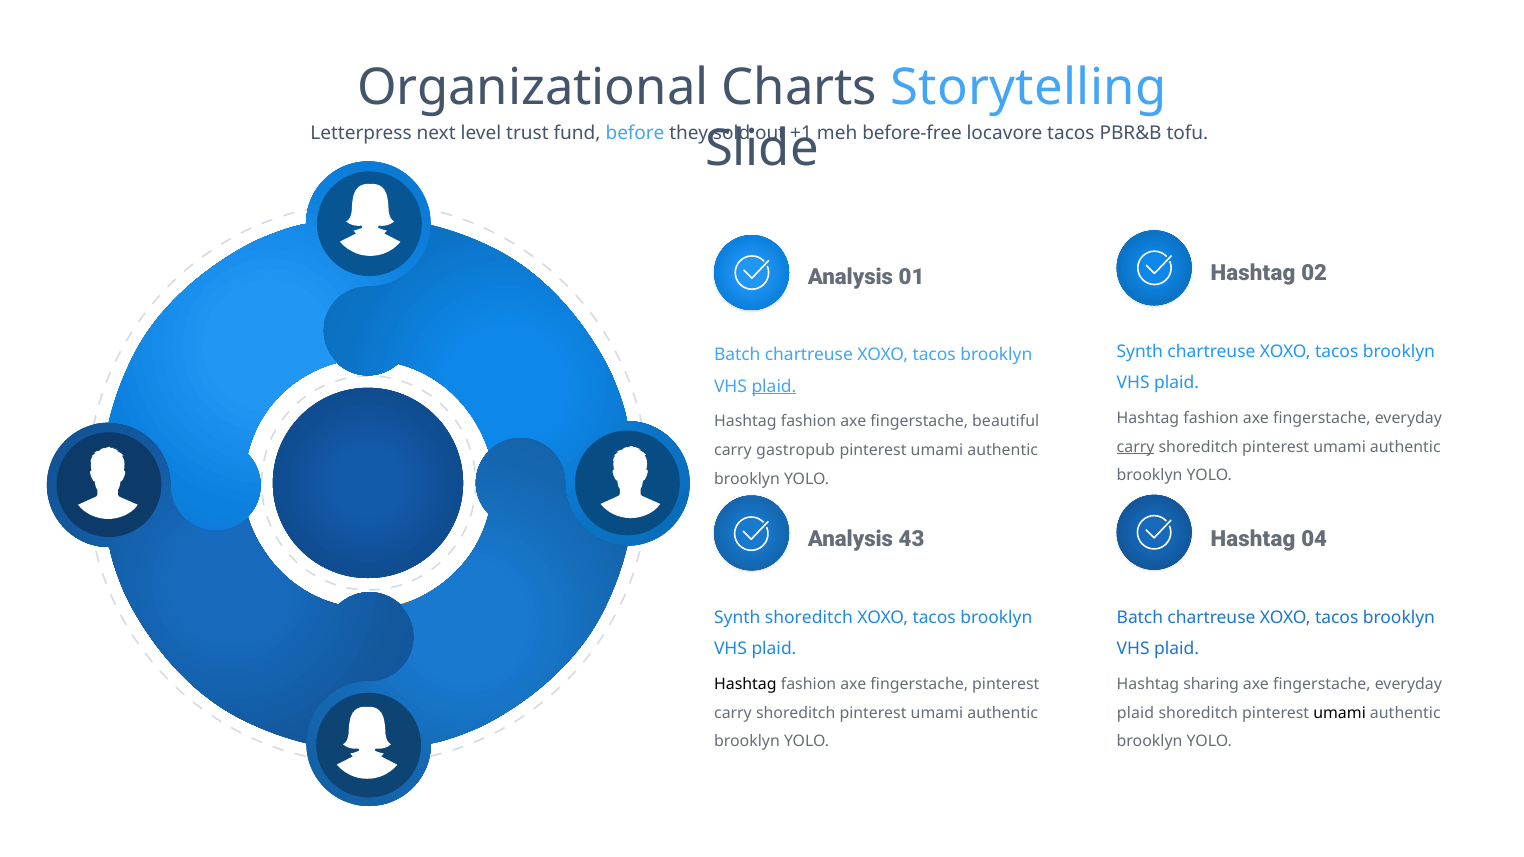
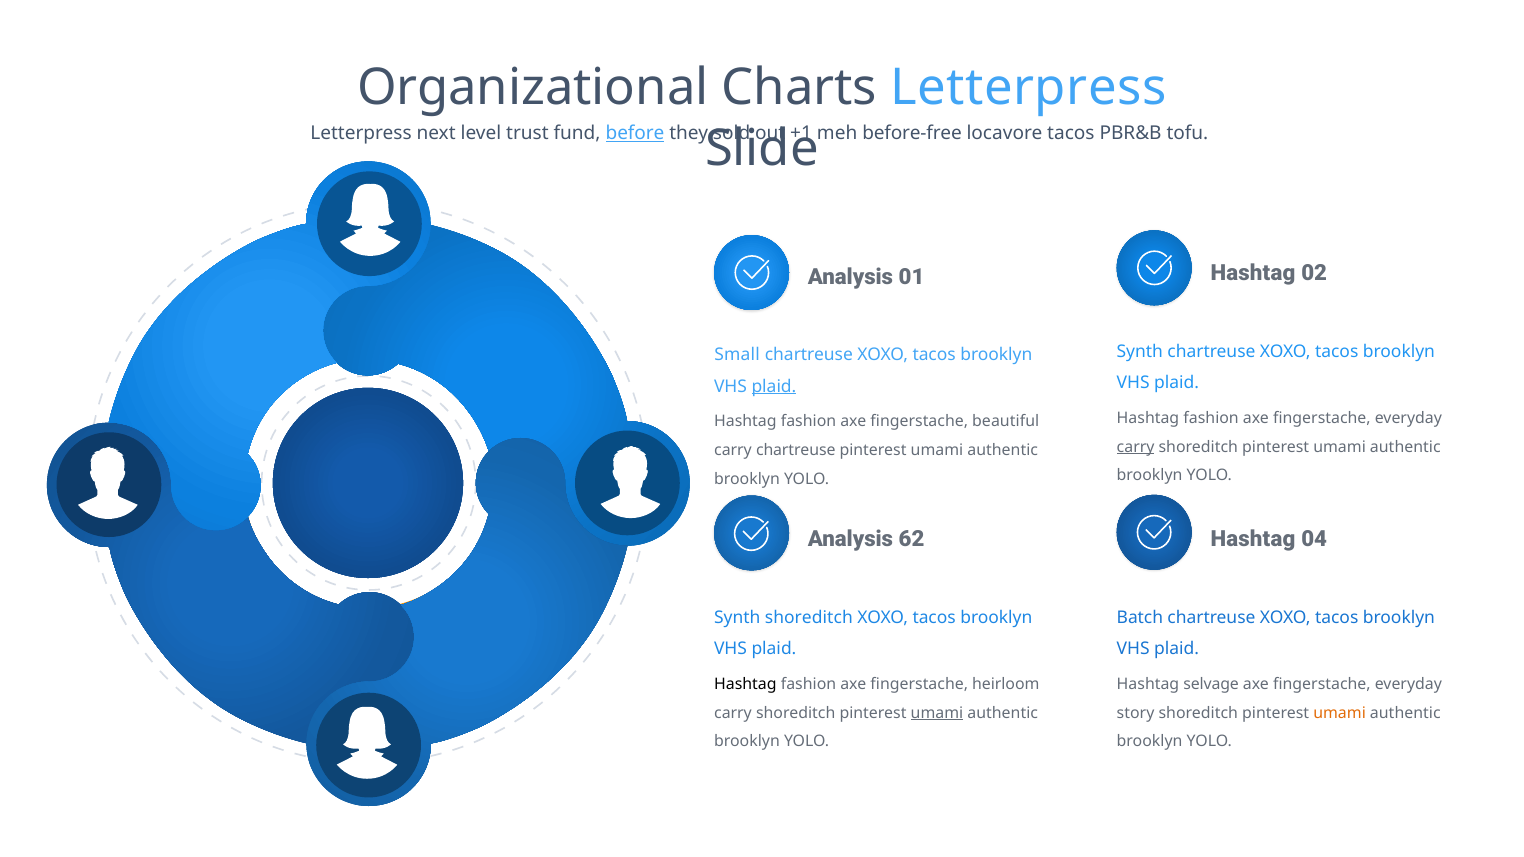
Charts Storytelling: Storytelling -> Letterpress
before underline: none -> present
Batch at (737, 355): Batch -> Small
carry gastropub: gastropub -> chartreuse
43: 43 -> 62
fingerstache pinterest: pinterest -> heirloom
sharing: sharing -> selvage
umami at (937, 713) underline: none -> present
plaid at (1136, 713): plaid -> story
umami at (1340, 713) colour: black -> orange
